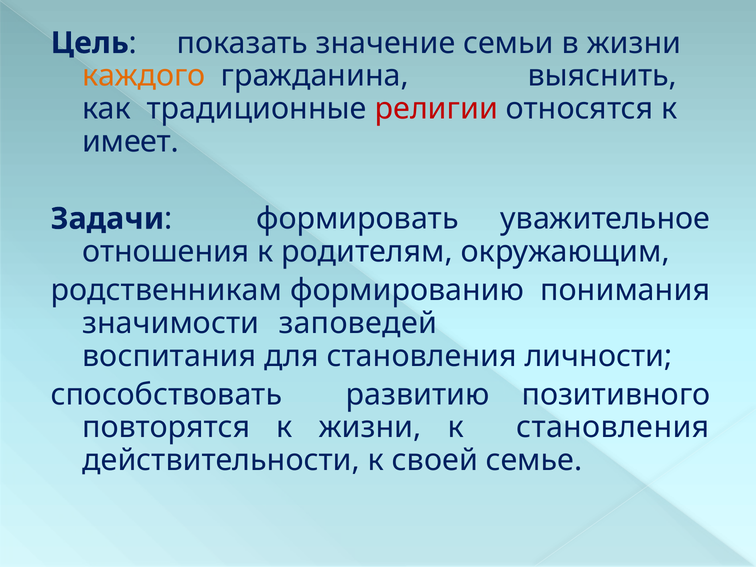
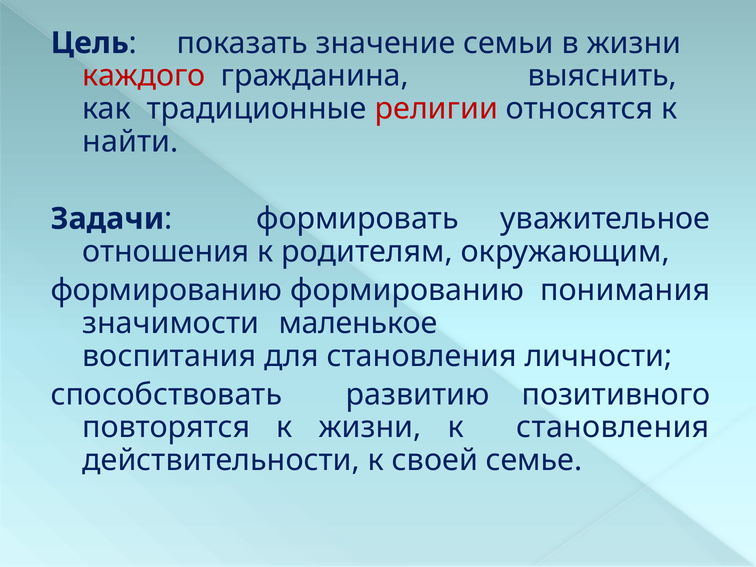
каждого colour: orange -> red
имеет: имеет -> найти
родственникам at (166, 290): родственникам -> формированию
заповедей: заповедей -> маленькое
